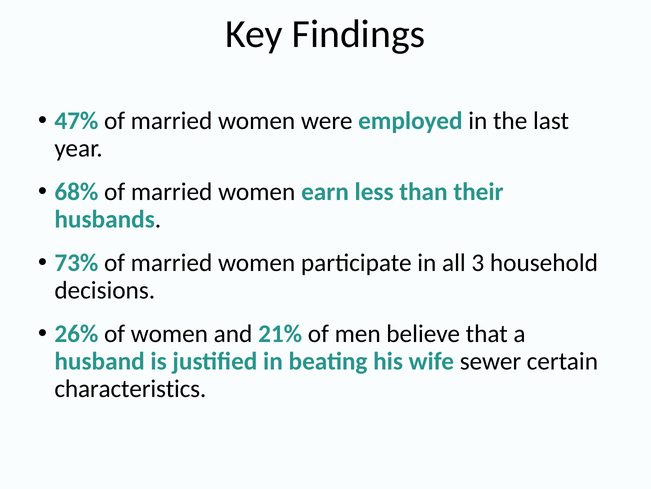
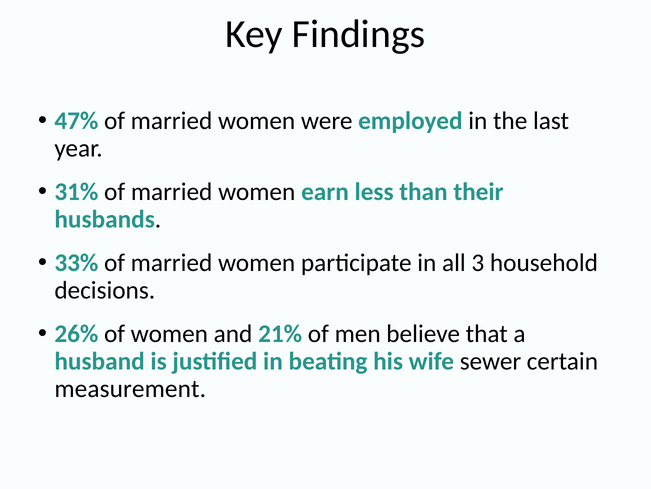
68%: 68% -> 31%
73%: 73% -> 33%
characteristics: characteristics -> measurement
